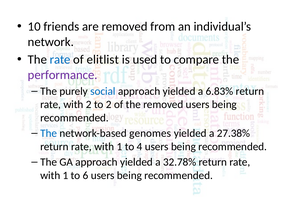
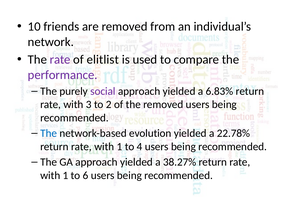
rate at (60, 60) colour: blue -> purple
social colour: blue -> purple
with 2: 2 -> 3
genomes: genomes -> evolution
27.38%: 27.38% -> 22.78%
32.78%: 32.78% -> 38.27%
